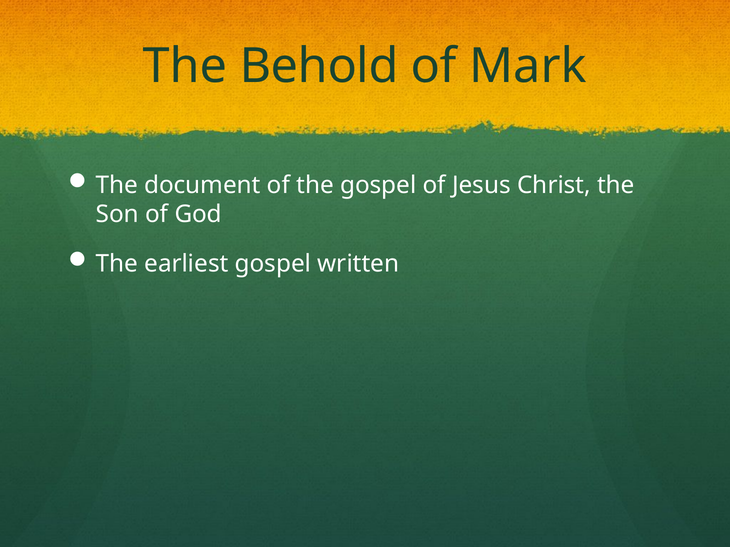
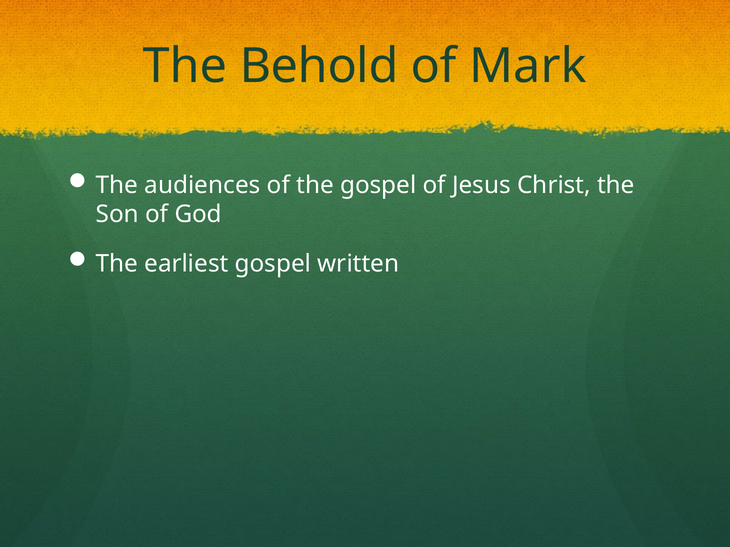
document: document -> audiences
